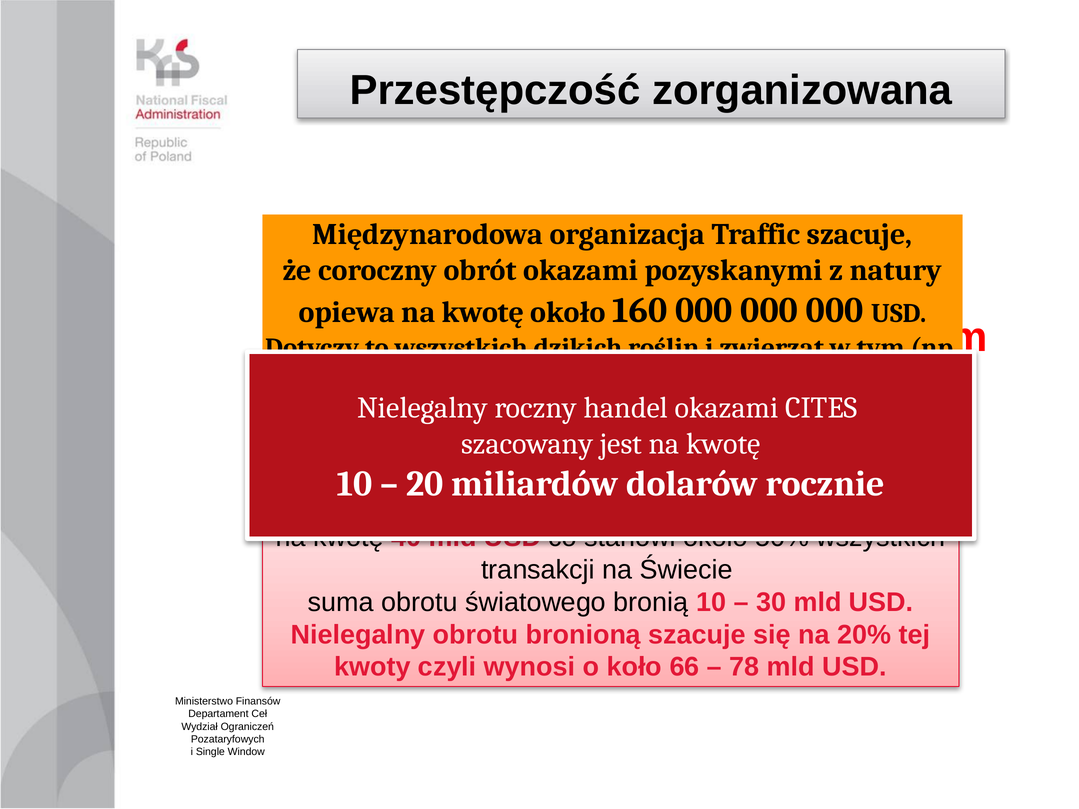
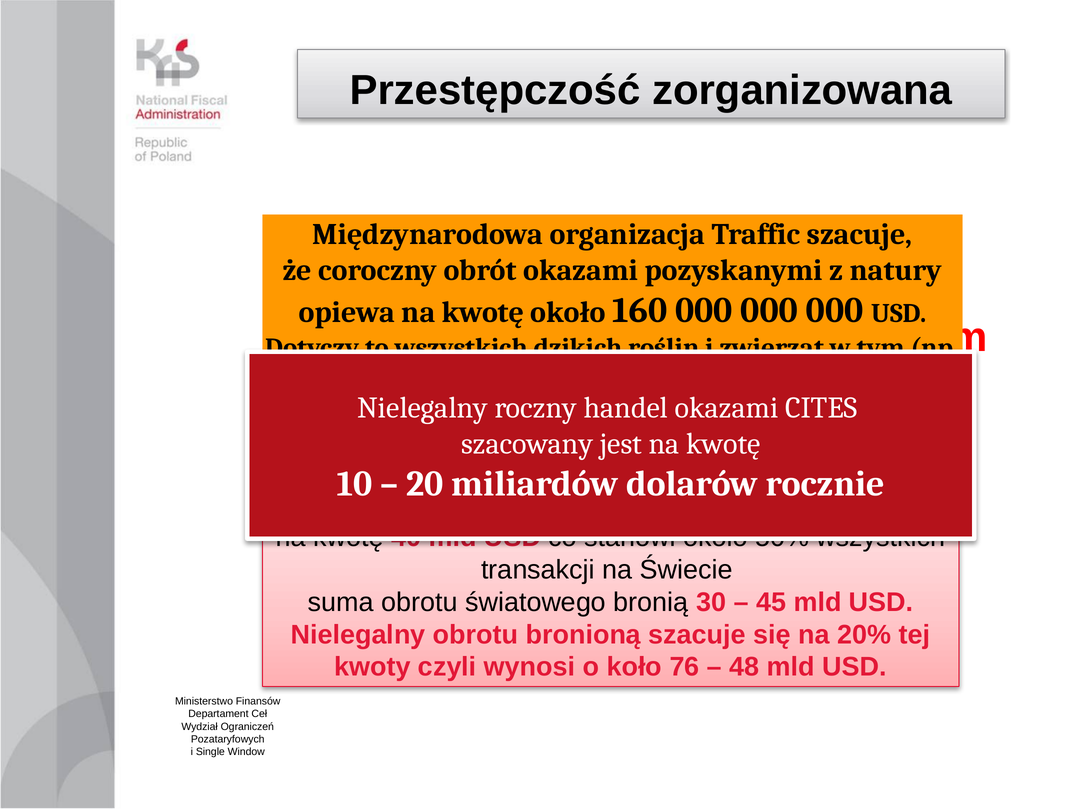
bronią 10: 10 -> 30
30: 30 -> 45
66: 66 -> 76
78: 78 -> 48
